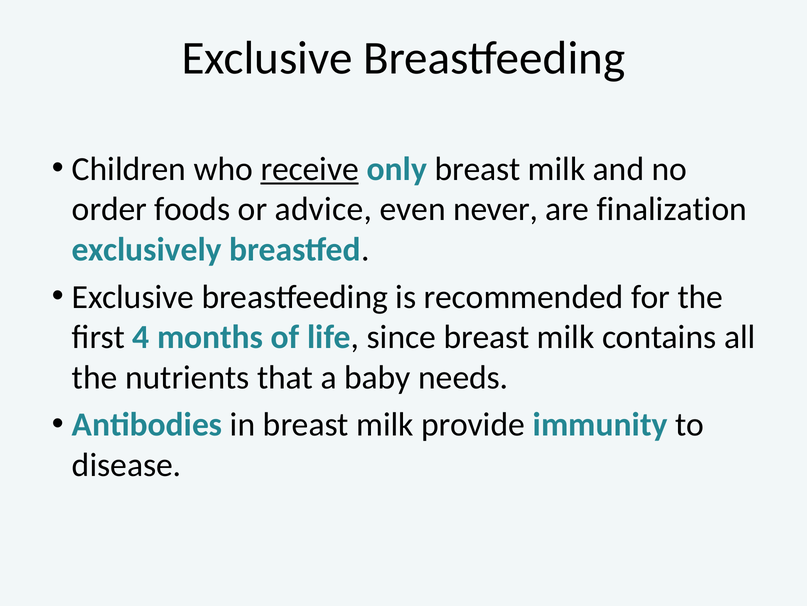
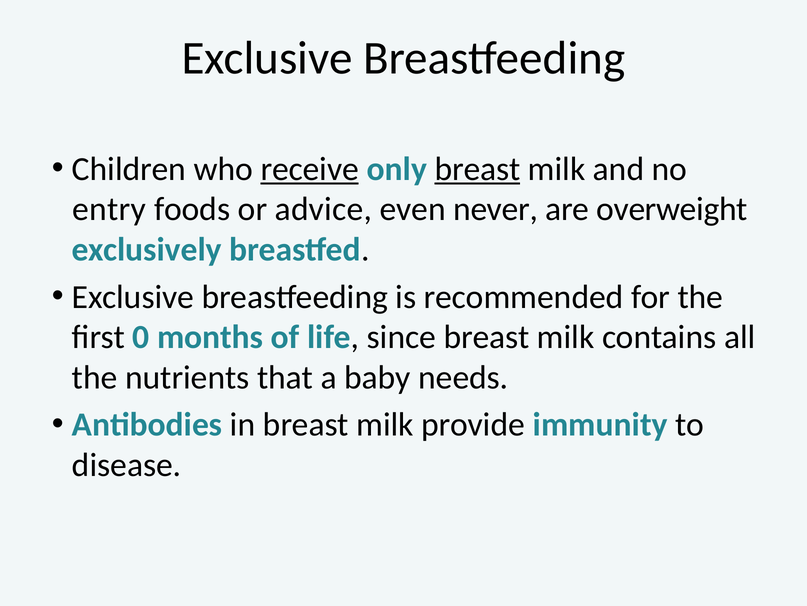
breast at (477, 169) underline: none -> present
order: order -> entry
finalization: finalization -> overweight
4: 4 -> 0
